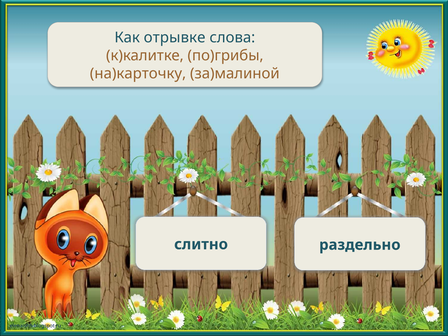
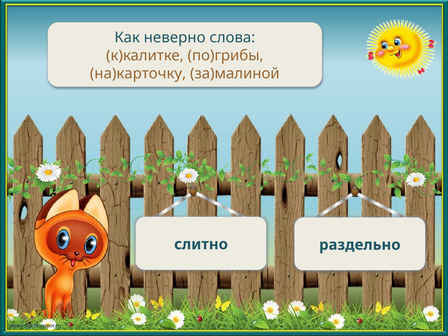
отрывке: отрывке -> неверно
